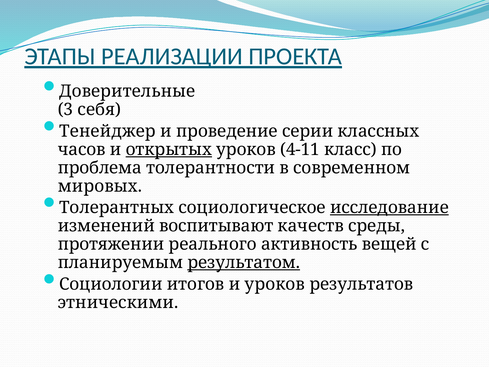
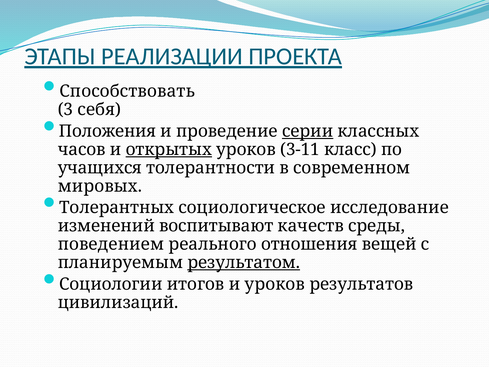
Доверительные: Доверительные -> Способствовать
Тенейджер: Тенейджер -> Положения
серии underline: none -> present
4-11: 4-11 -> 3-11
проблема: проблема -> учащихся
исследование underline: present -> none
протяжении: протяжении -> поведением
активность: активность -> отношения
этническими: этническими -> цивилизаций
